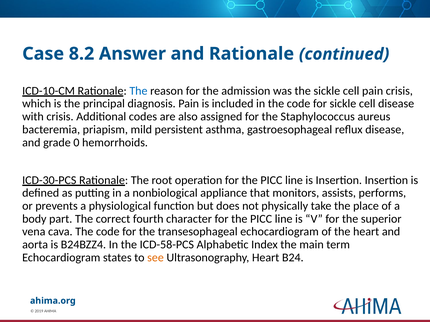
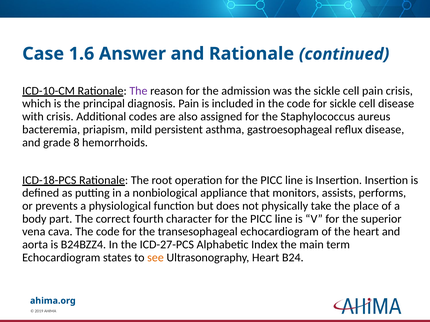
8.2: 8.2 -> 1.6
The at (138, 91) colour: blue -> purple
0: 0 -> 8
ICD-30-PCS: ICD-30-PCS -> ICD-18-PCS
ICD-58-PCS: ICD-58-PCS -> ICD-27-PCS
